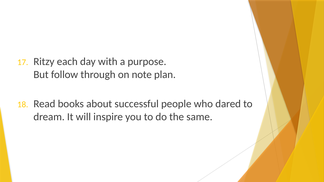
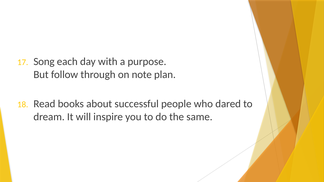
Ritzy: Ritzy -> Song
